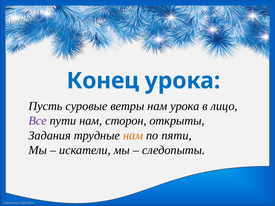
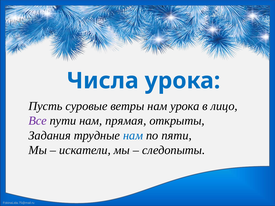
Конец: Конец -> Числа
сторон: сторон -> прямая
нам at (133, 136) colour: orange -> blue
